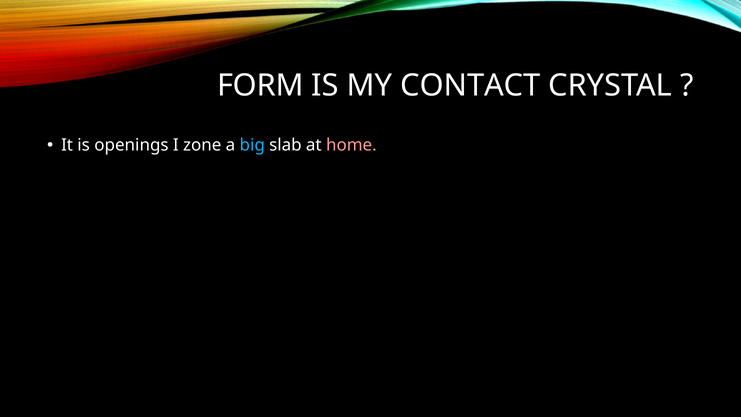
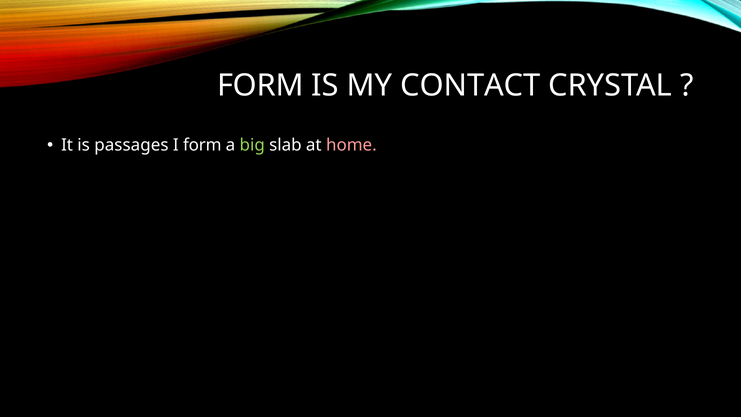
openings: openings -> passages
I zone: zone -> form
big colour: light blue -> light green
